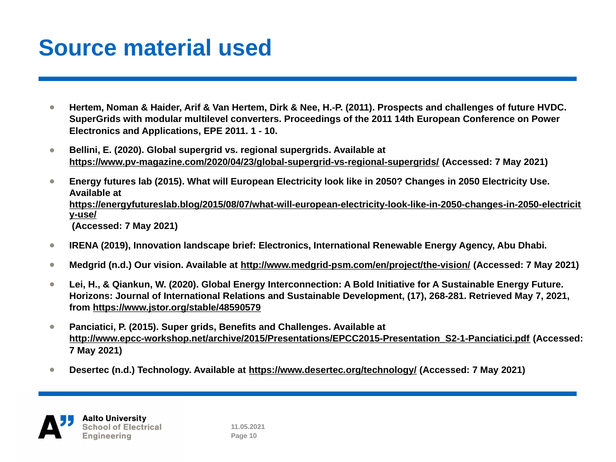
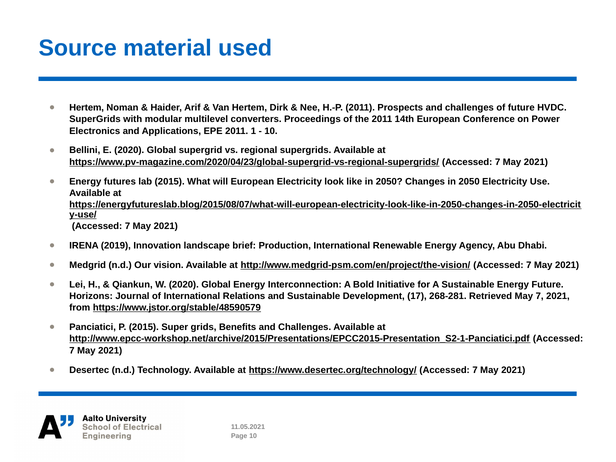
brief Electronics: Electronics -> Production
